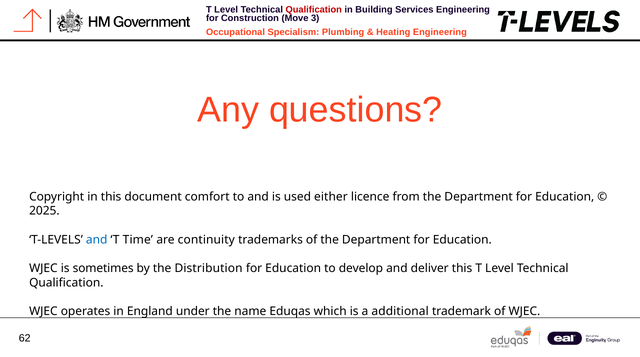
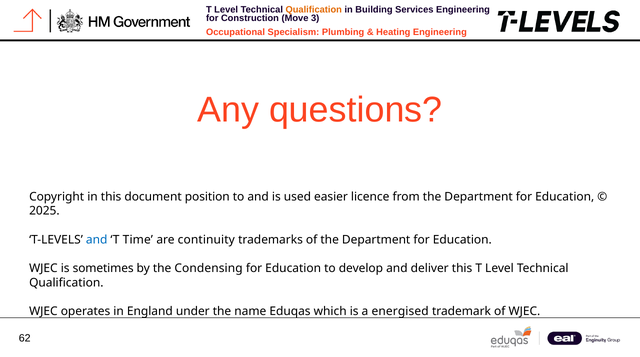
Qualification at (314, 10) colour: red -> orange
comfort: comfort -> position
either: either -> easier
Distribution: Distribution -> Condensing
additional: additional -> energised
